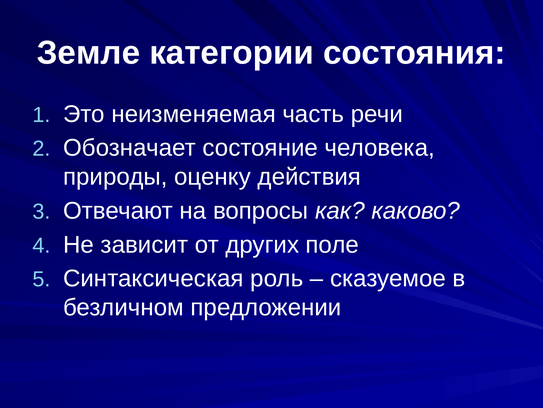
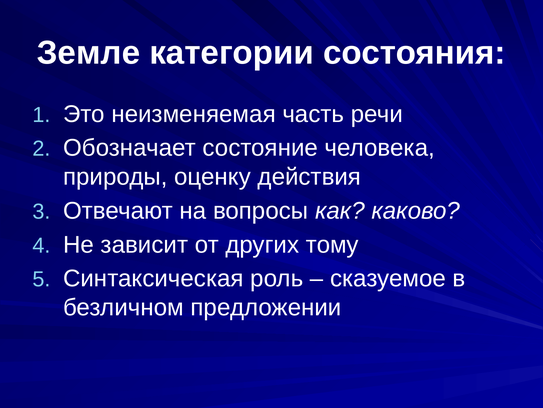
поле: поле -> тому
